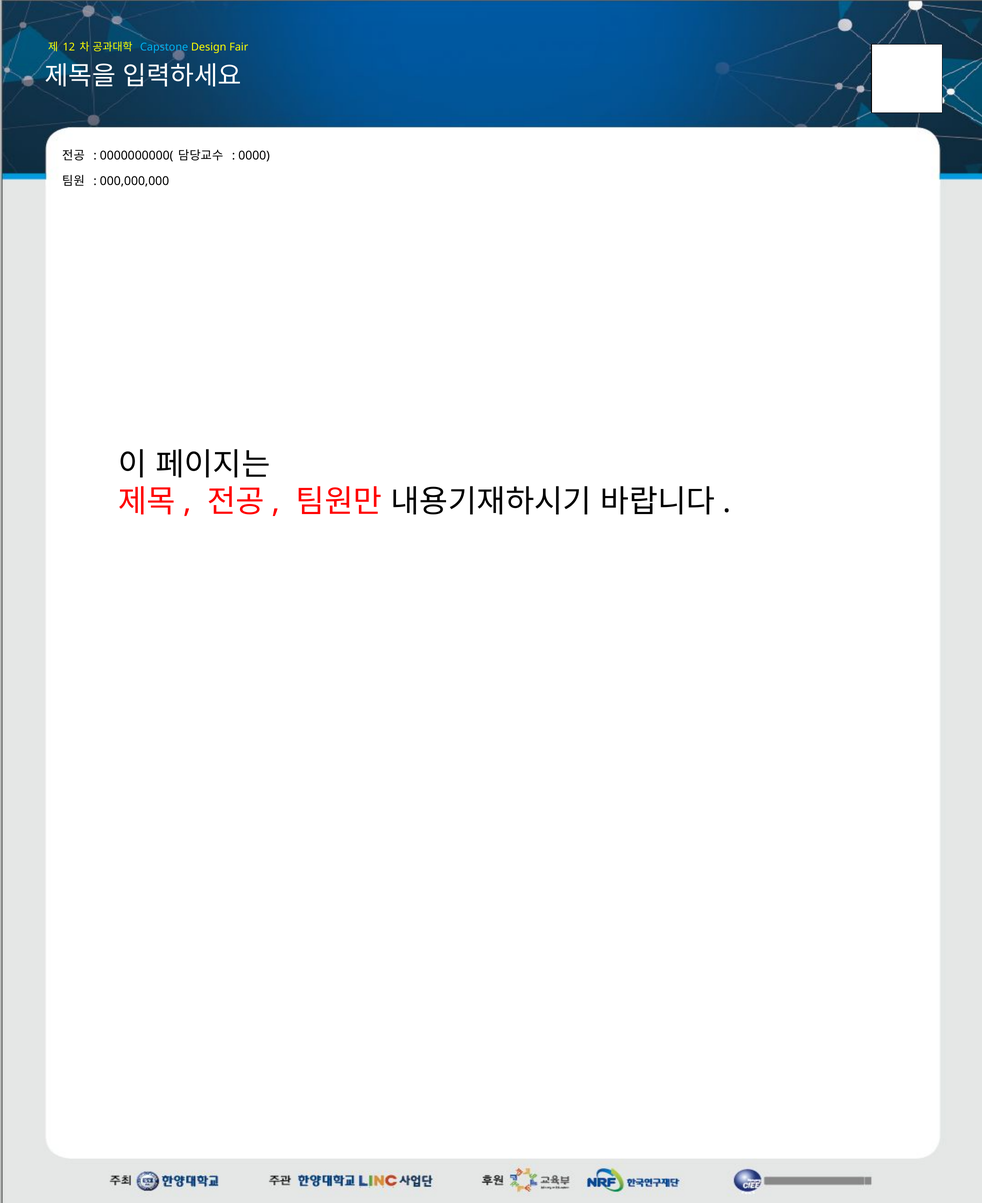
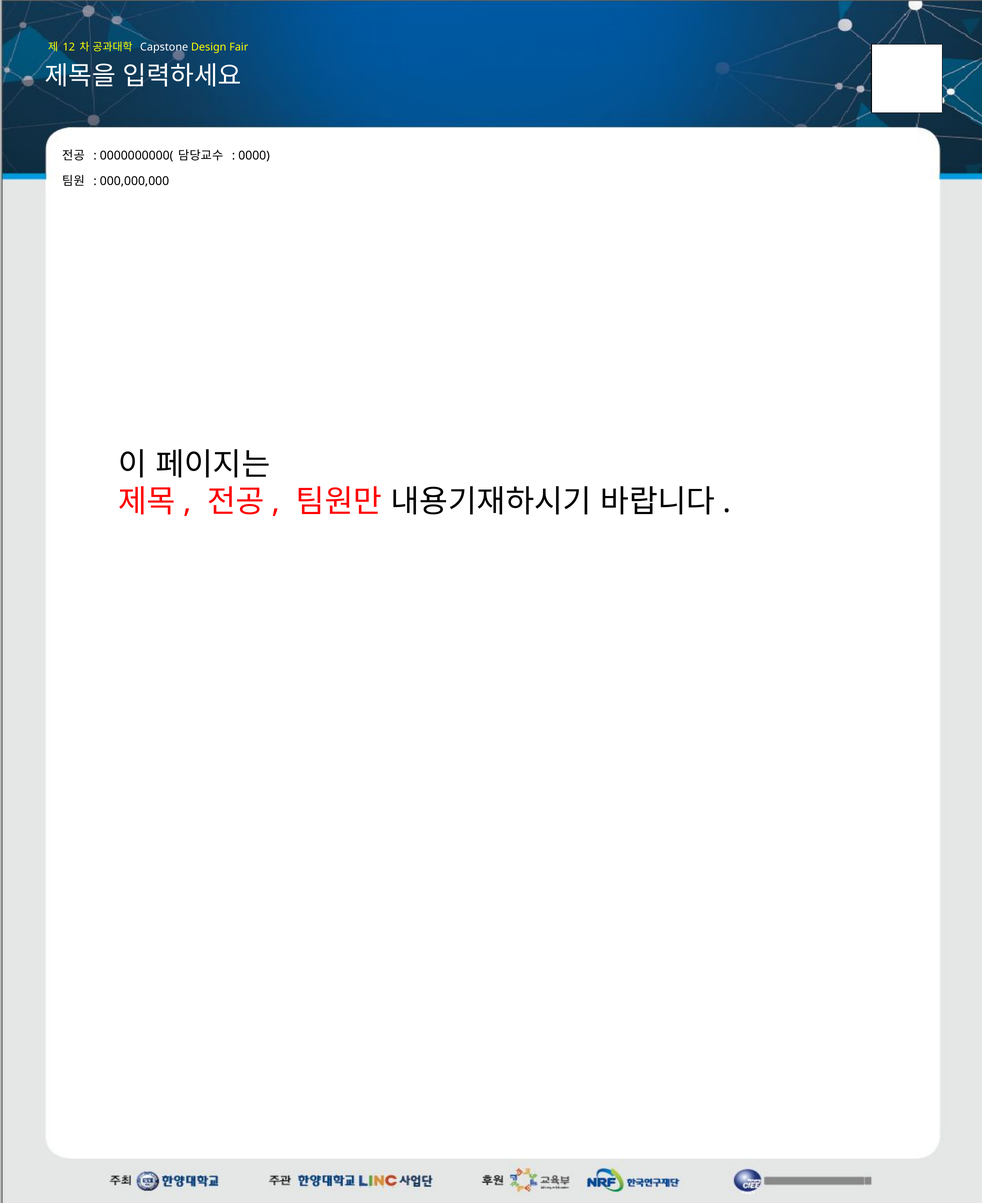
Capstone colour: light blue -> white
